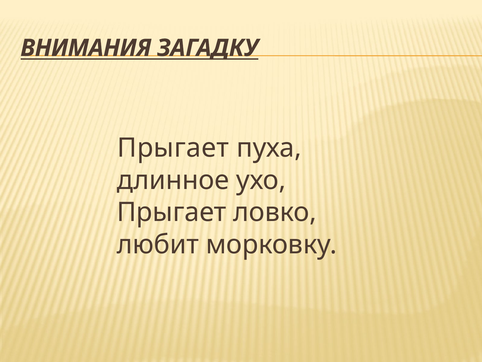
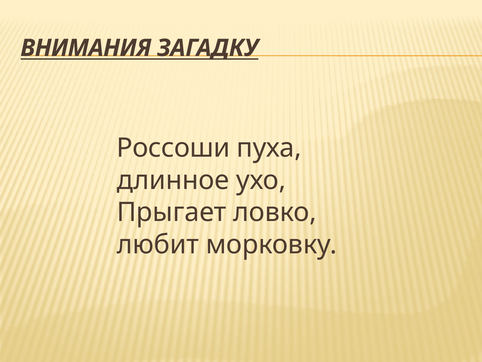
Прыгает at (173, 148): Прыгает -> Россоши
